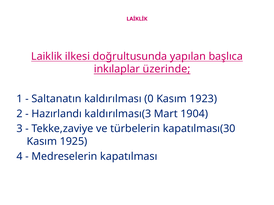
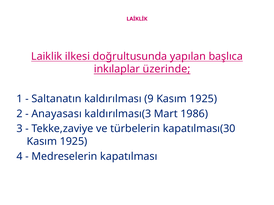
0: 0 -> 9
1923 at (203, 99): 1923 -> 1925
Hazırlandı: Hazırlandı -> Anayasası
1904: 1904 -> 1986
